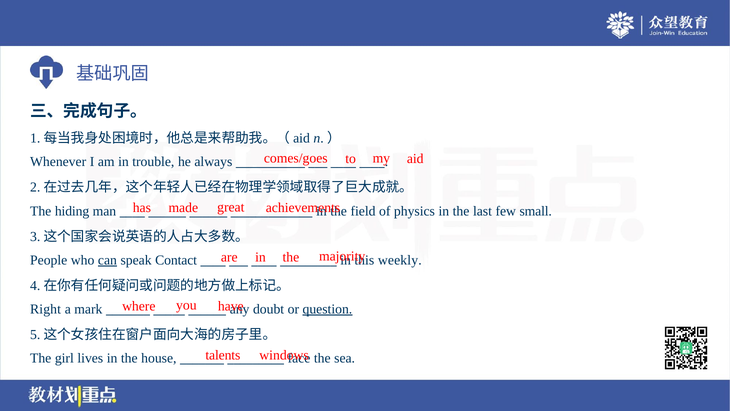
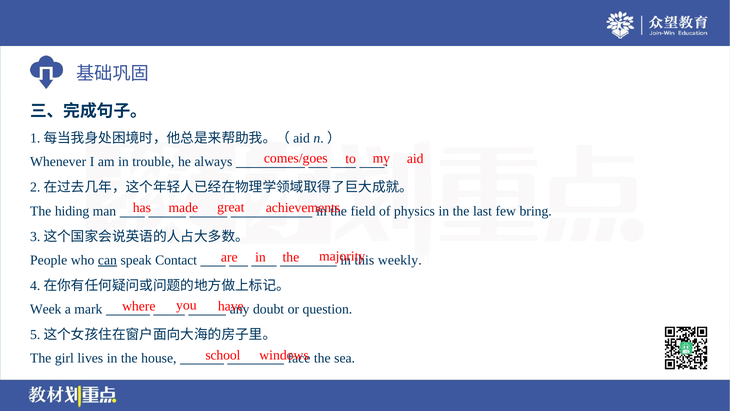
small: small -> bring
Right: Right -> Week
question underline: present -> none
talents: talents -> school
